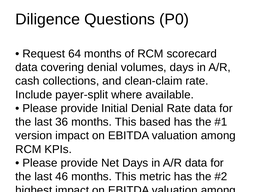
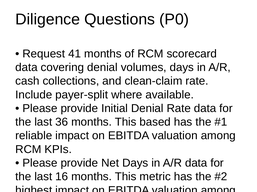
64: 64 -> 41
version: version -> reliable
46: 46 -> 16
